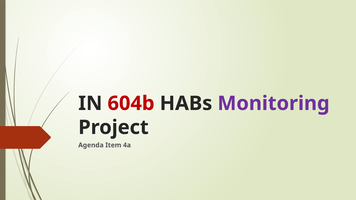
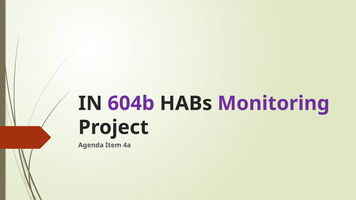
604b colour: red -> purple
